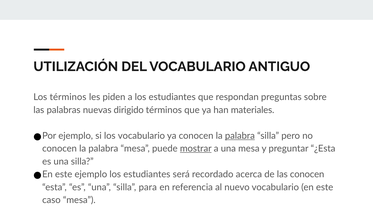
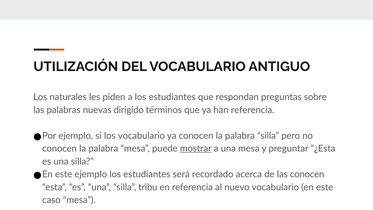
Los términos: términos -> naturales
han materiales: materiales -> referencia
palabra at (240, 136) underline: present -> none
para: para -> tribu
